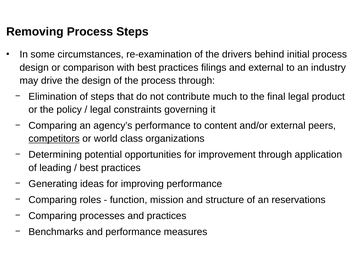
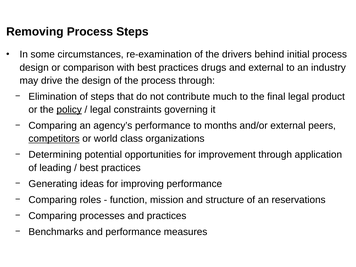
filings: filings -> drugs
policy underline: none -> present
content: content -> months
